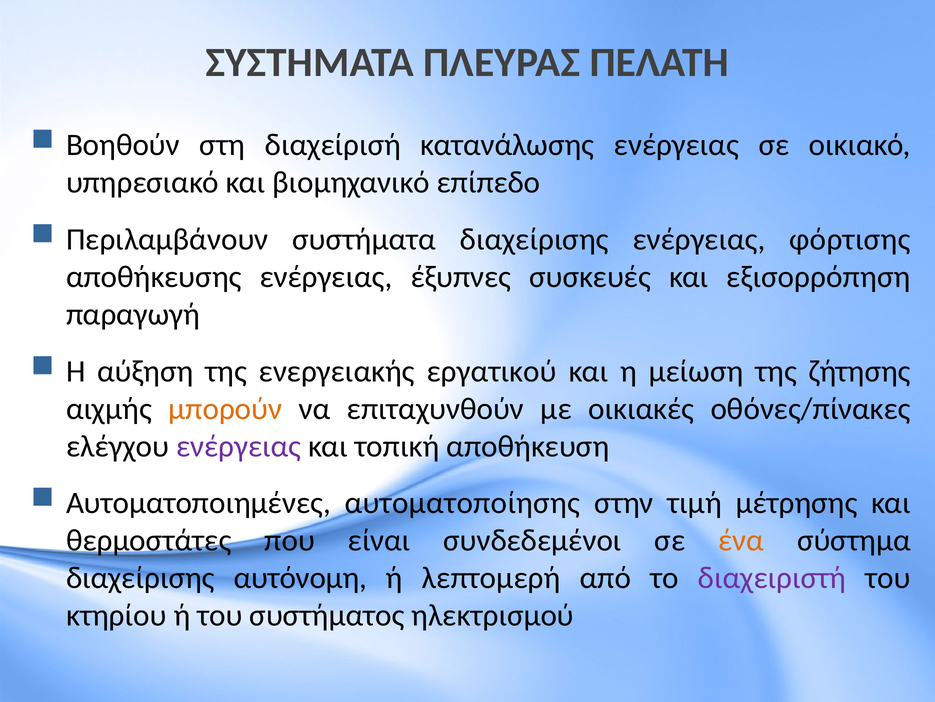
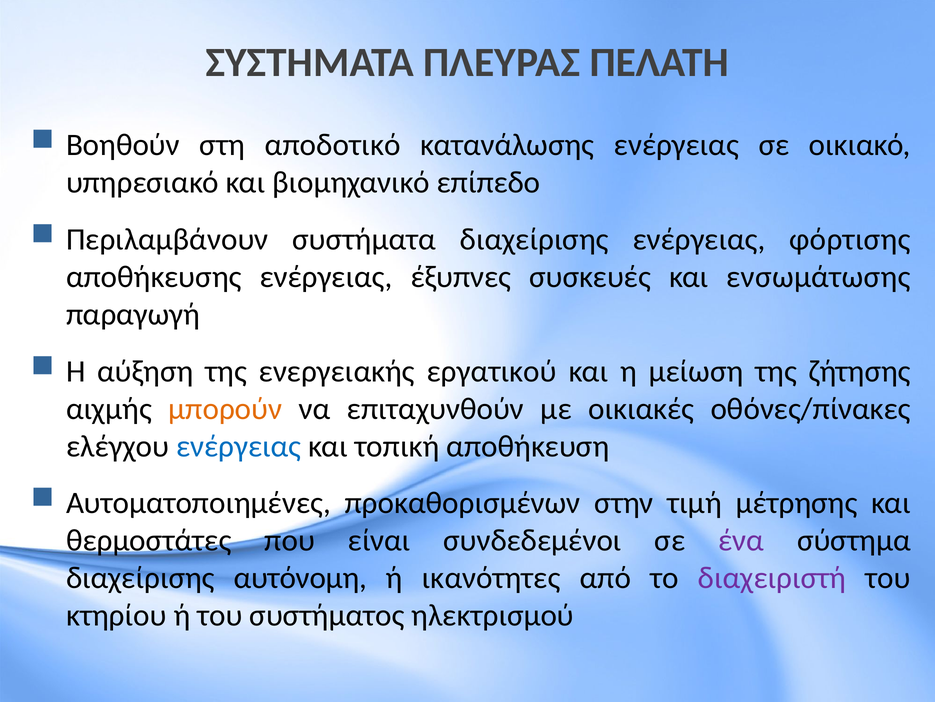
διαχείρισή: διαχείρισή -> αποδοτικό
εξισορρόπηση: εξισορρόπηση -> ενσωμάτωσης
ενέργειας at (239, 446) colour: purple -> blue
αυτοματοποίησης: αυτοματοποίησης -> προκαθορισμένων
ένα colour: orange -> purple
λεπτομερή: λεπτομερή -> ικανότητες
